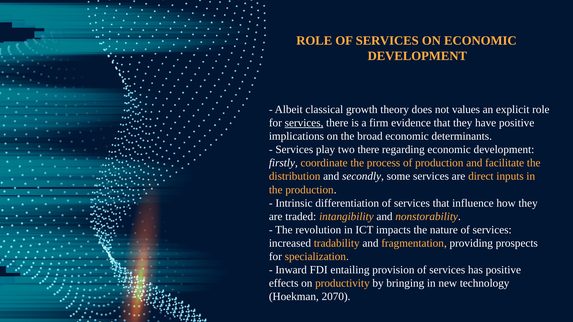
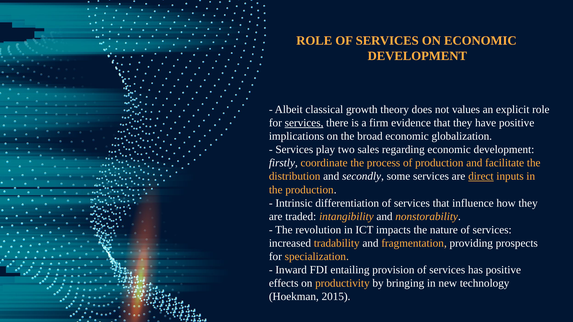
determinants: determinants -> globalization
two there: there -> sales
direct underline: none -> present
2070: 2070 -> 2015
